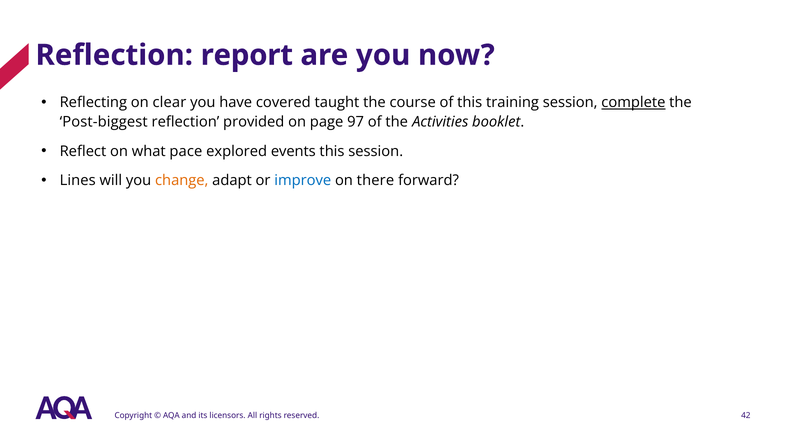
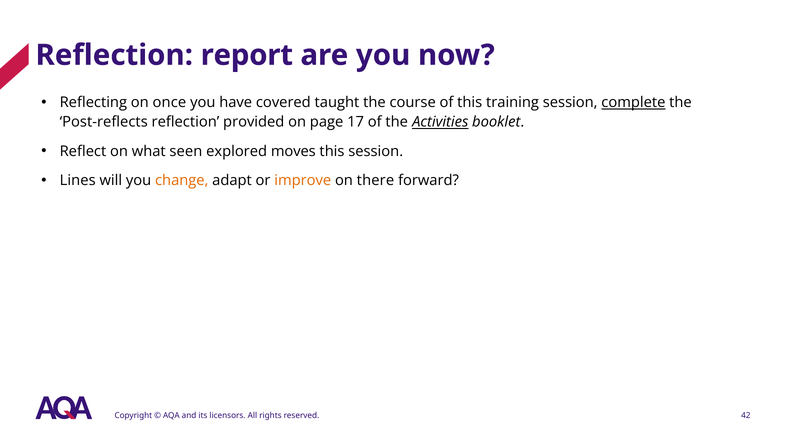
clear: clear -> once
Post-biggest: Post-biggest -> Post-reflects
97: 97 -> 17
Activities underline: none -> present
pace: pace -> seen
events: events -> moves
improve colour: blue -> orange
